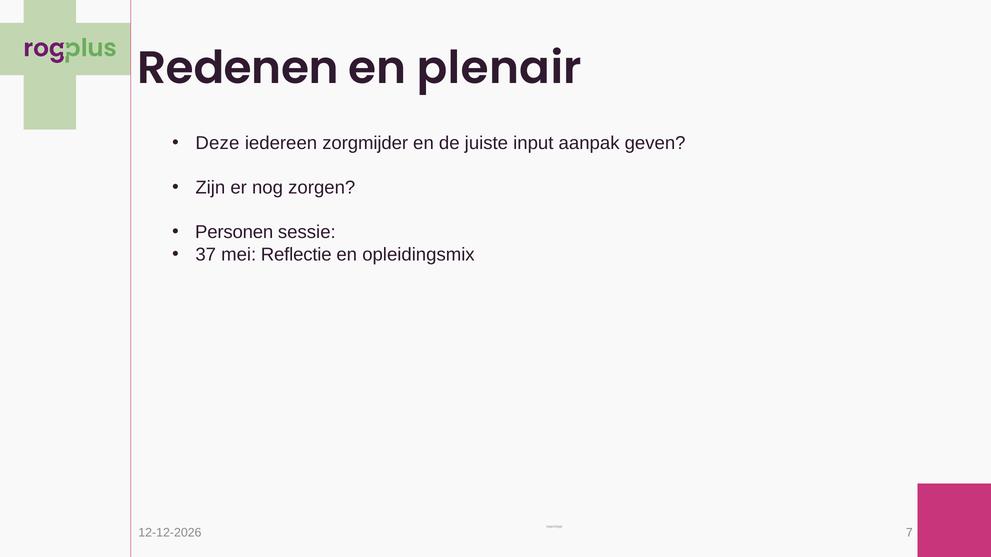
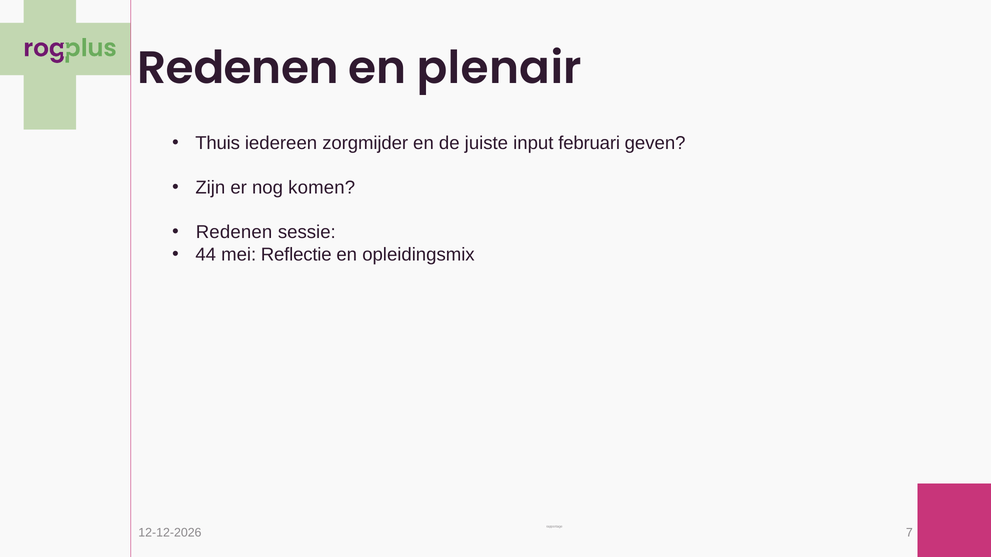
Deze: Deze -> Thuis
aanpak: aanpak -> februari
zorgen: zorgen -> komen
Personen at (234, 232): Personen -> Redenen
37: 37 -> 44
